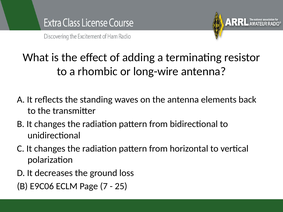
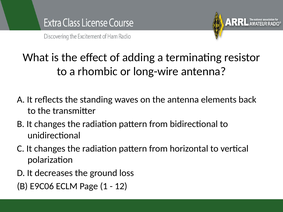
7: 7 -> 1
25: 25 -> 12
